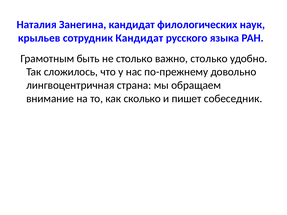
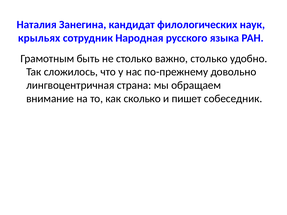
крыльев: крыльев -> крыльях
сотрудник Кандидат: Кандидат -> Народная
